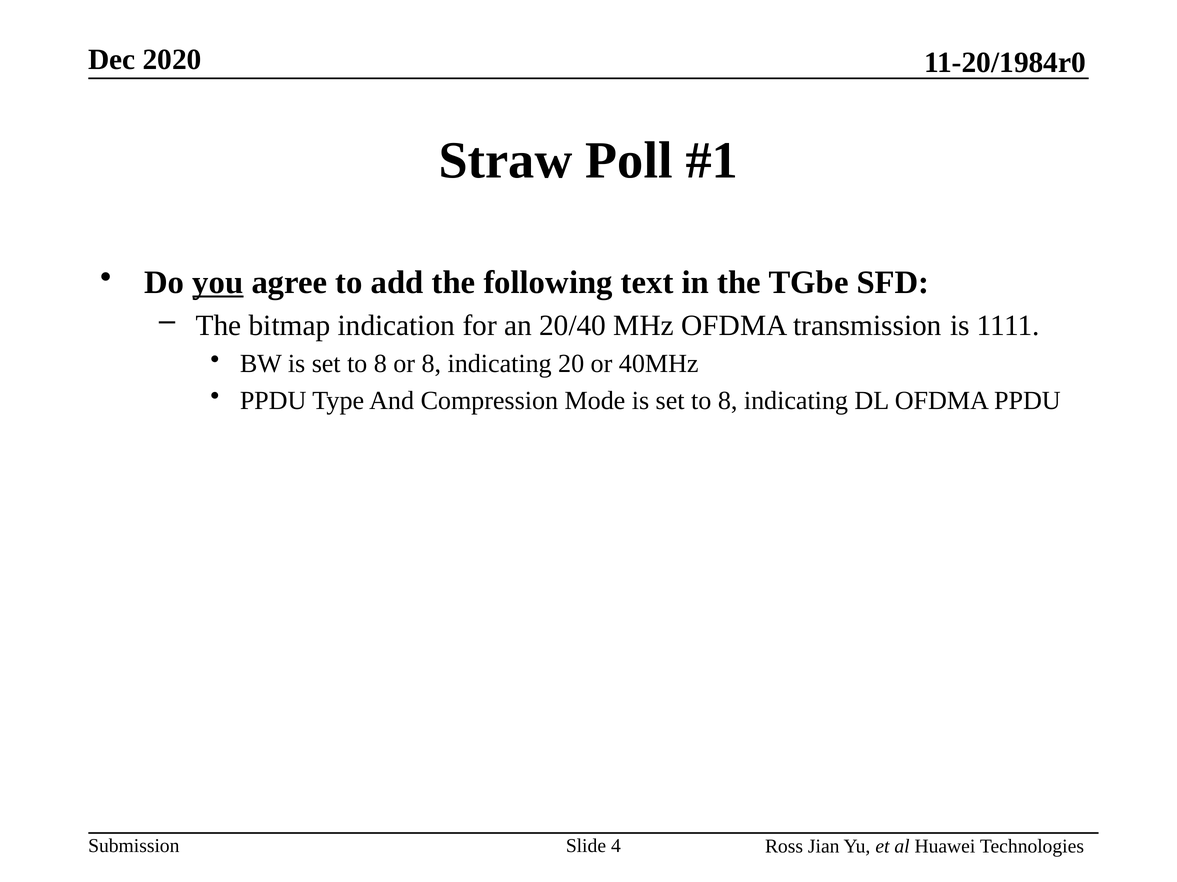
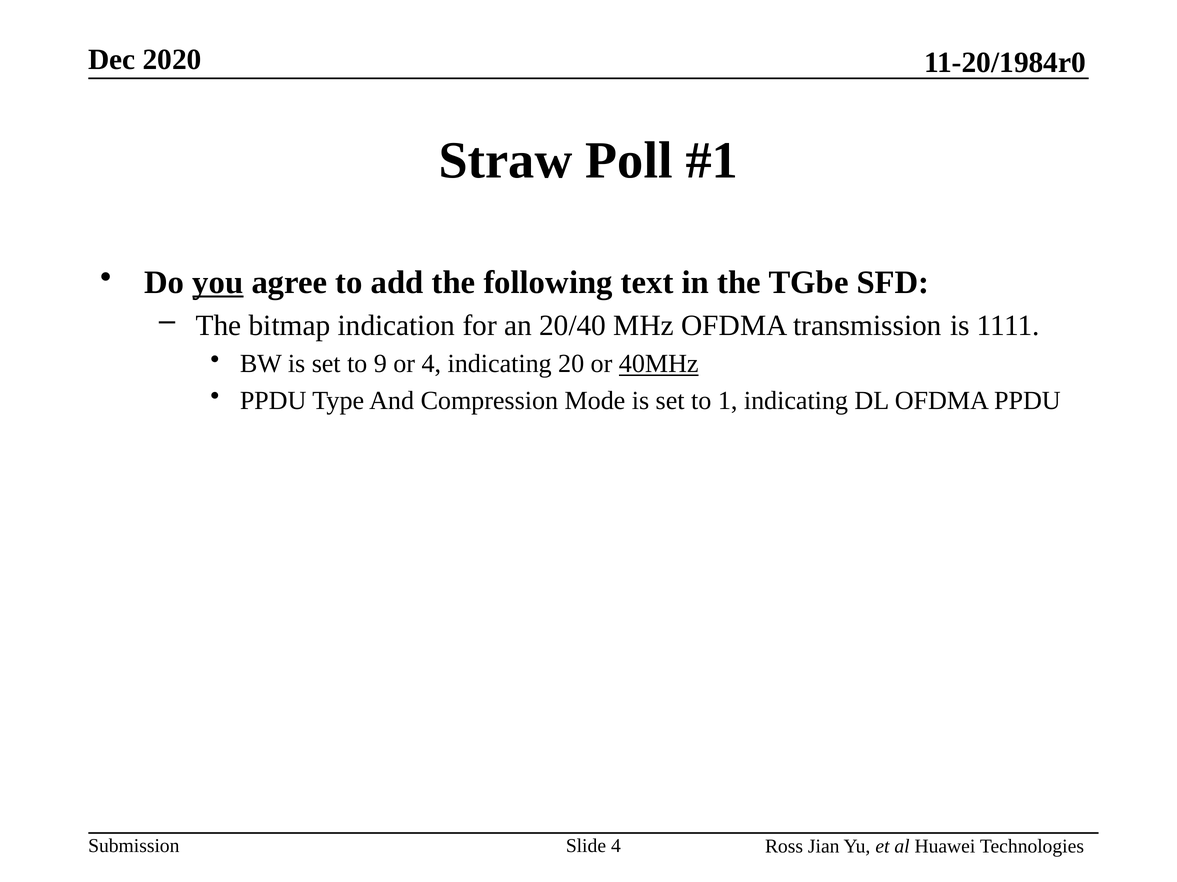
8 at (380, 364): 8 -> 9
or 8: 8 -> 4
40MHz underline: none -> present
8 at (728, 401): 8 -> 1
